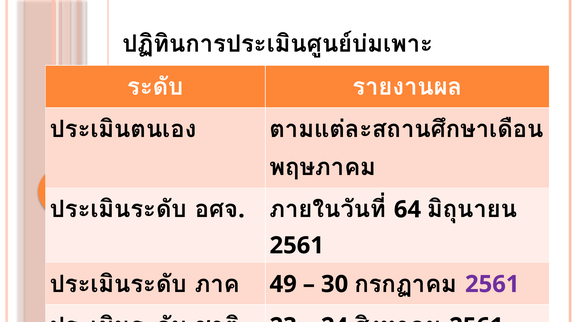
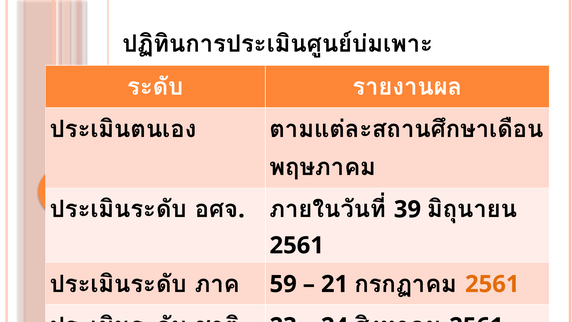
64: 64 -> 39
49: 49 -> 59
30: 30 -> 21
2561 at (492, 284) colour: purple -> orange
